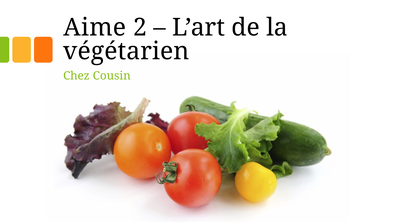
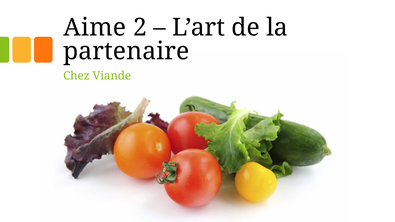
végétarien: végétarien -> partenaire
Cousin: Cousin -> Viande
